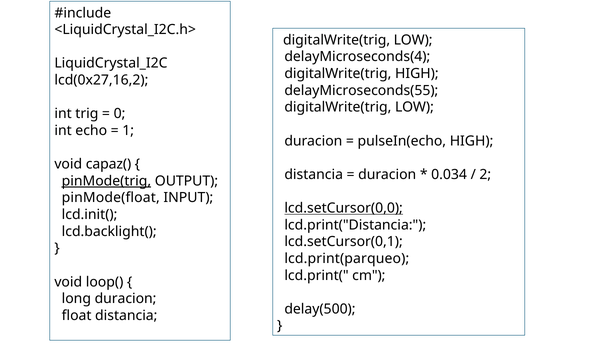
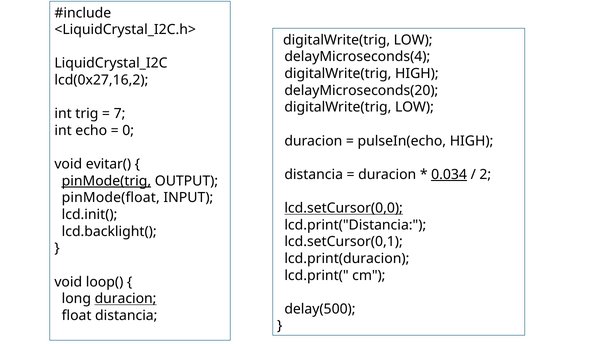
delayMicroseconds(55: delayMicroseconds(55 -> delayMicroseconds(20
0: 0 -> 7
1: 1 -> 0
capaz(: capaz( -> evitar(
0.034 underline: none -> present
lcd.print(parqueo: lcd.print(parqueo -> lcd.print(duracion
duracion at (126, 299) underline: none -> present
